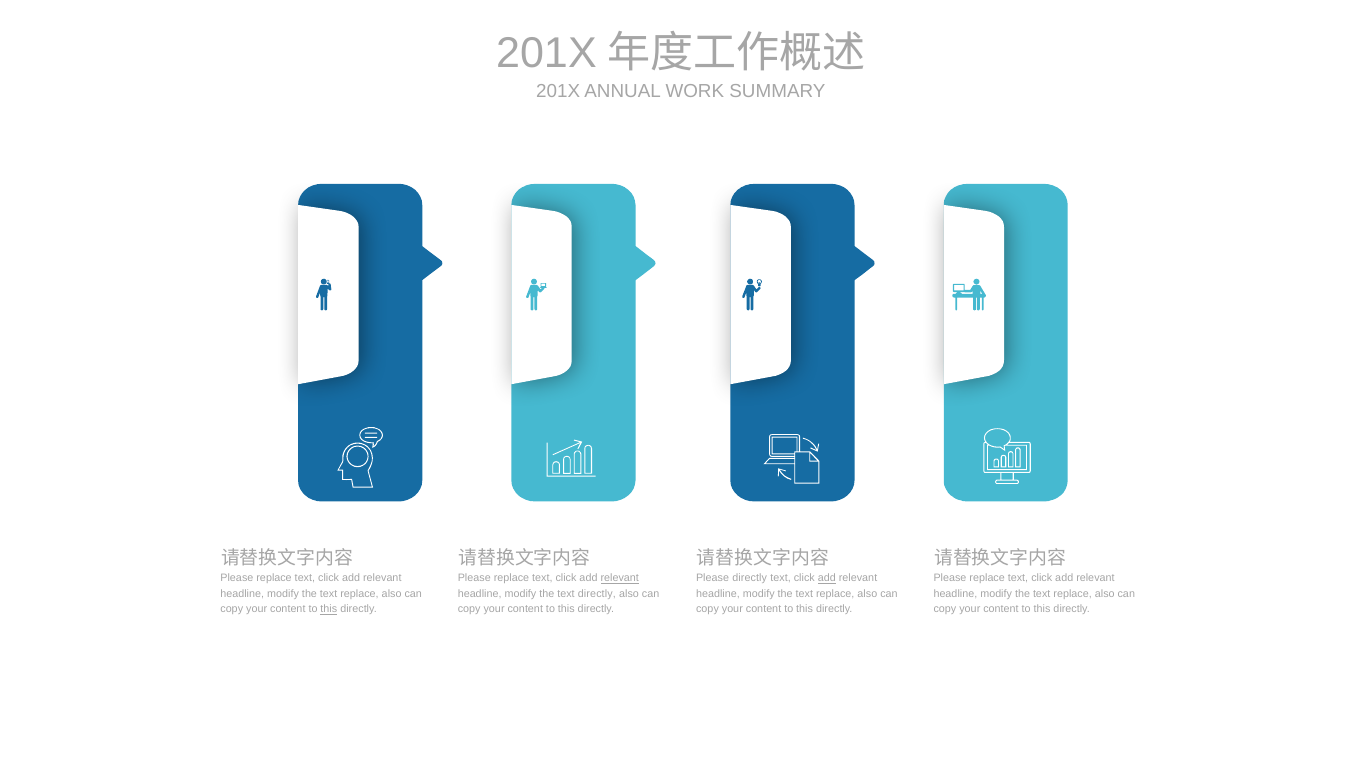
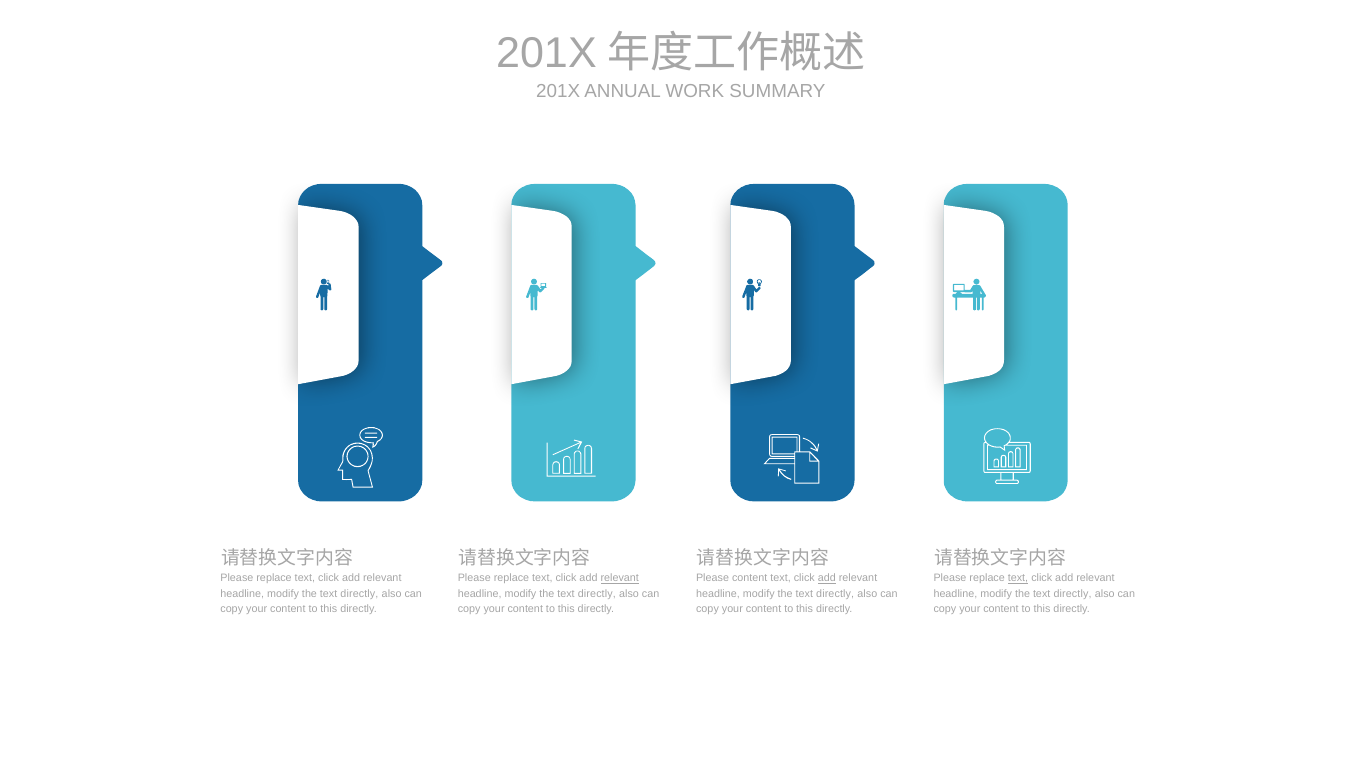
Please directly: directly -> content
text at (1018, 578) underline: none -> present
replace at (359, 594): replace -> directly
replace at (835, 594): replace -> directly
replace at (1073, 594): replace -> directly
this at (329, 609) underline: present -> none
